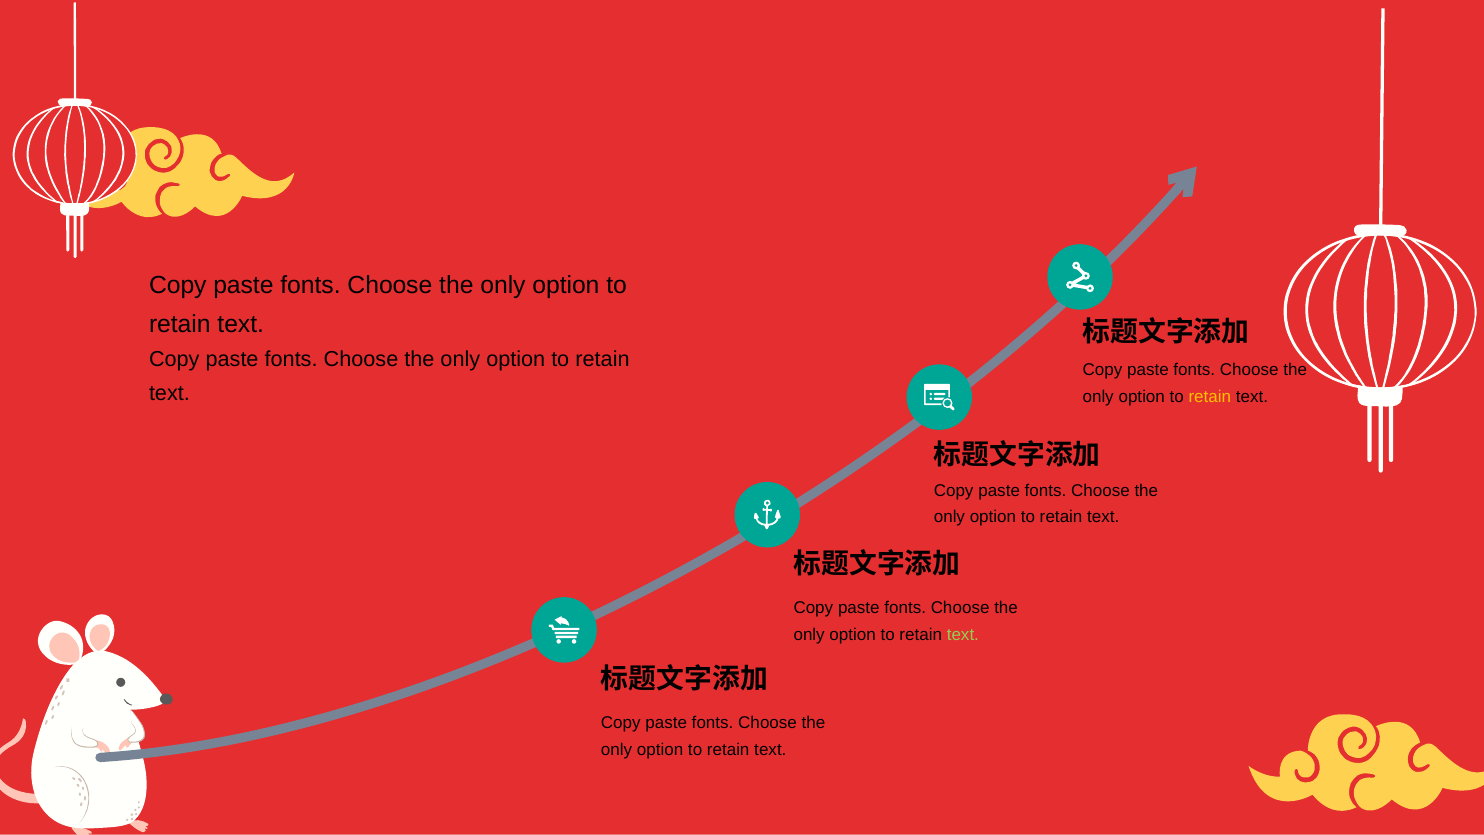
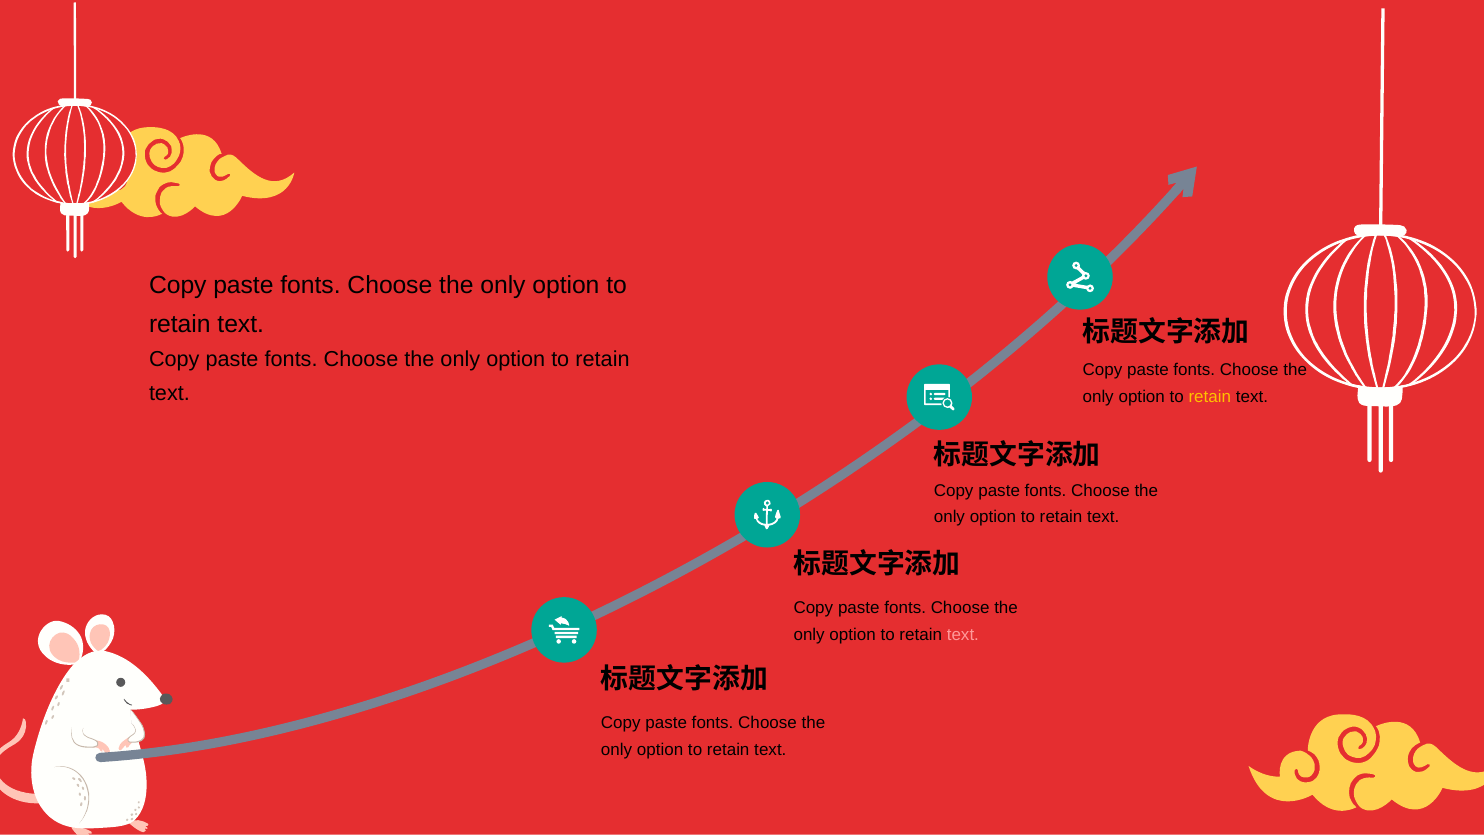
text at (963, 634) colour: light green -> pink
